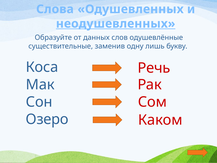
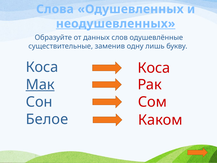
Речь at (154, 68): Речь -> Коса
Мак underline: none -> present
Озеро: Озеро -> Белое
